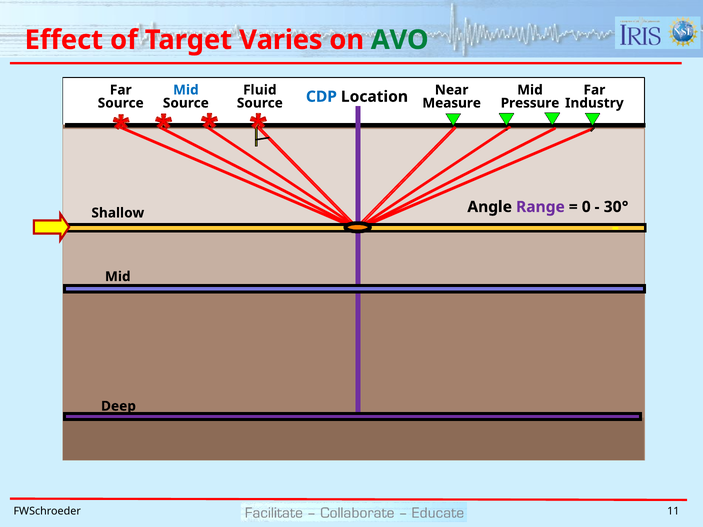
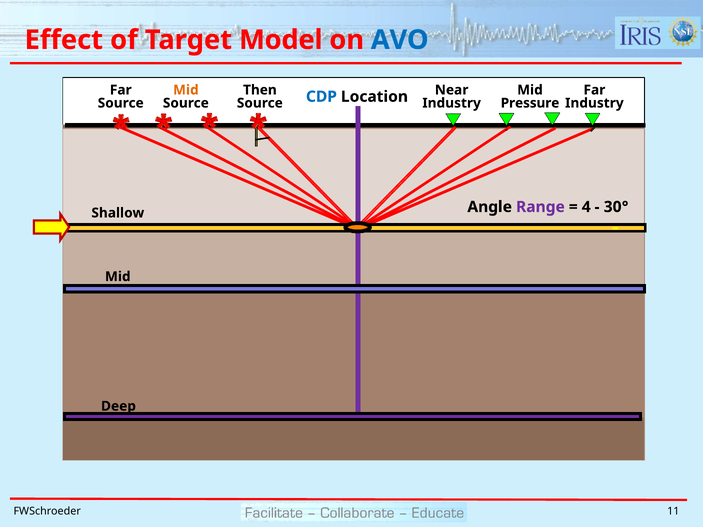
Varies: Varies -> Model
AVO colour: green -> blue
Mid at (186, 90) colour: blue -> orange
Fluid: Fluid -> Then
Measure at (452, 103): Measure -> Industry
0: 0 -> 4
